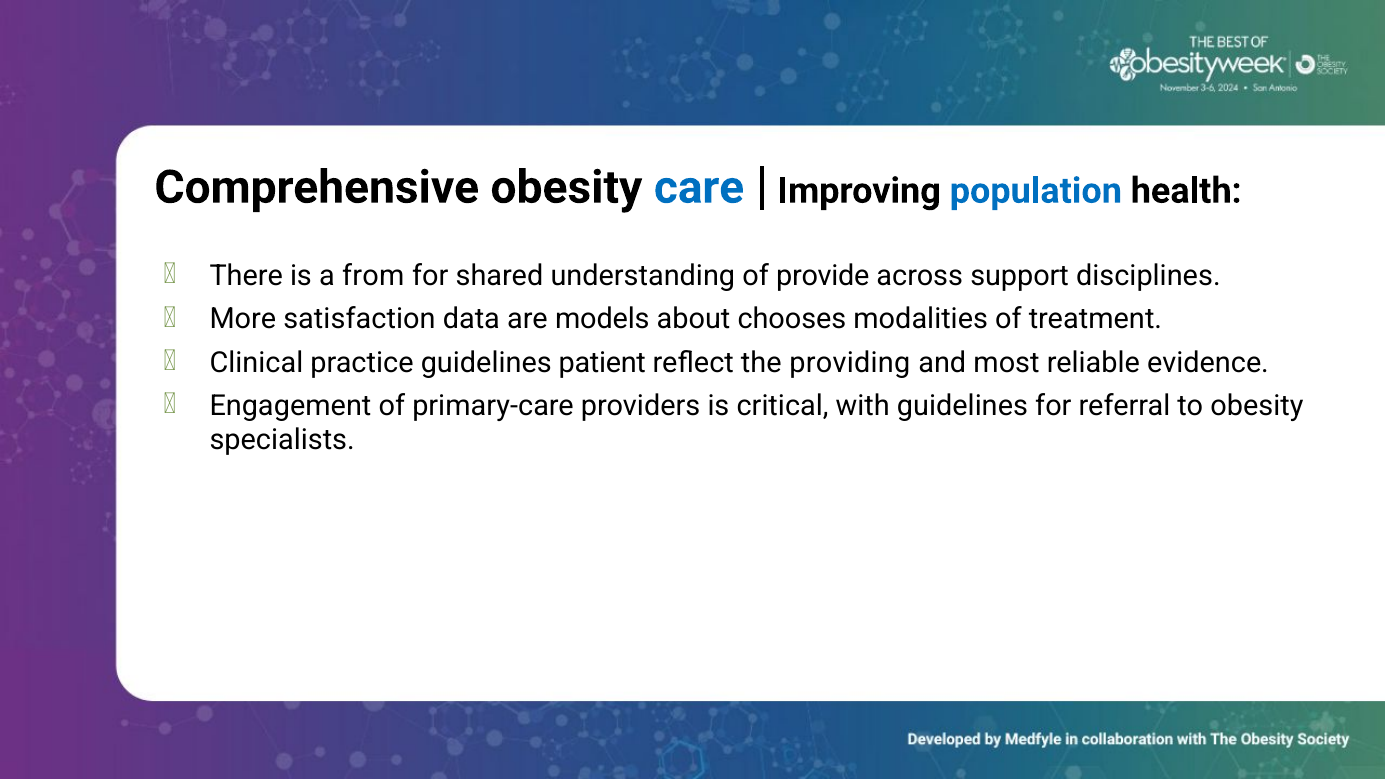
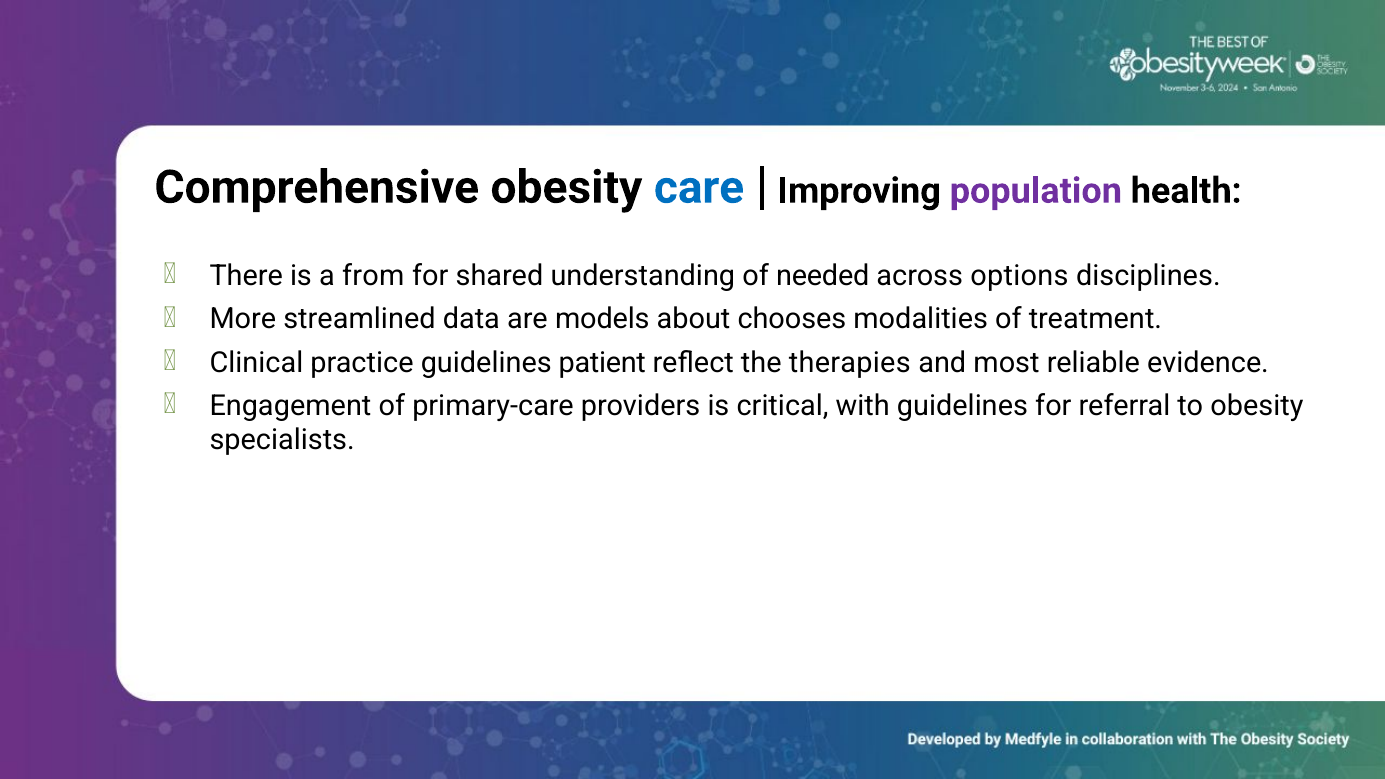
population colour: blue -> purple
provide: provide -> needed
support: support -> options
satisfaction: satisfaction -> streamlined
providing: providing -> therapies
